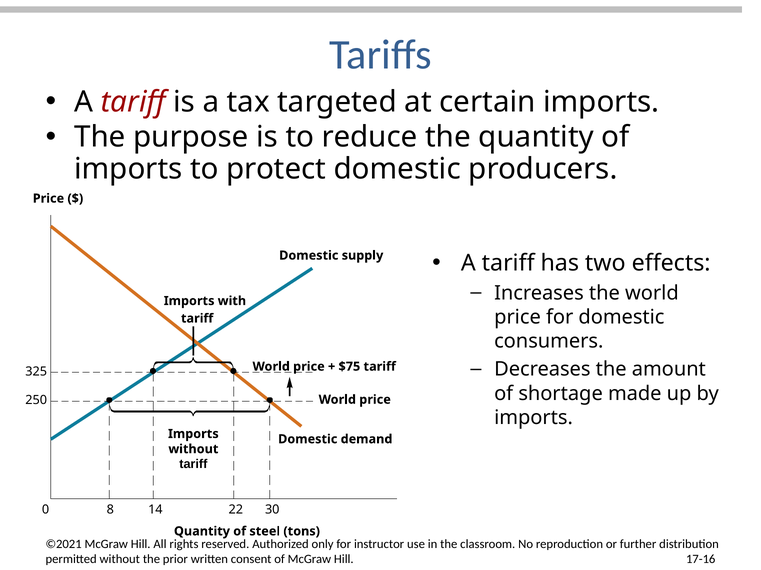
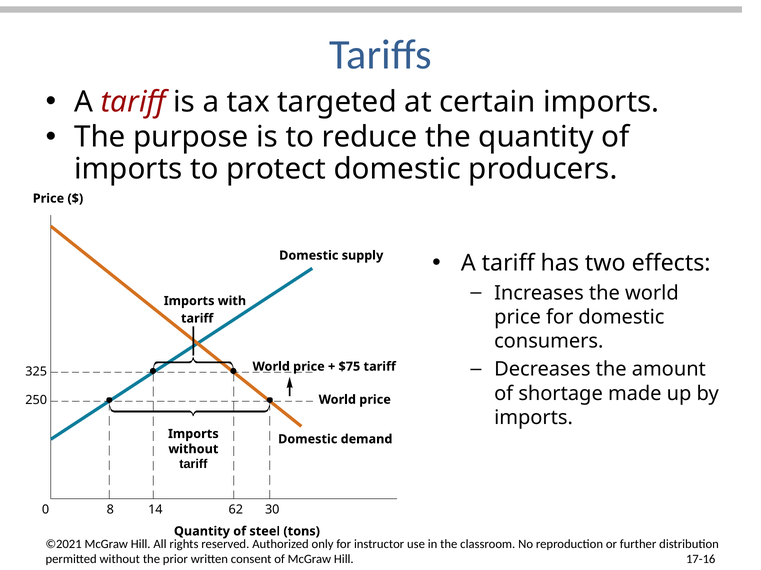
22: 22 -> 62
